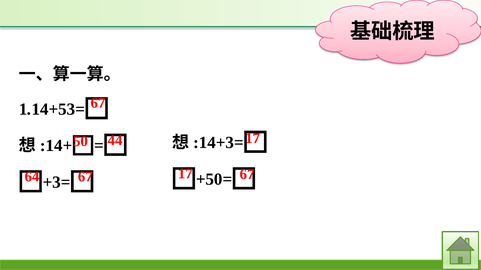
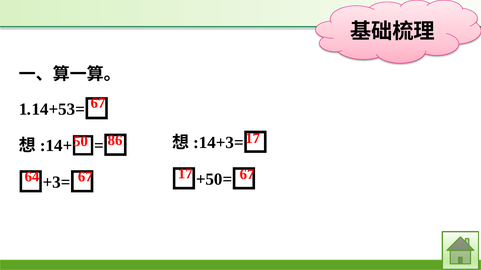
44: 44 -> 86
